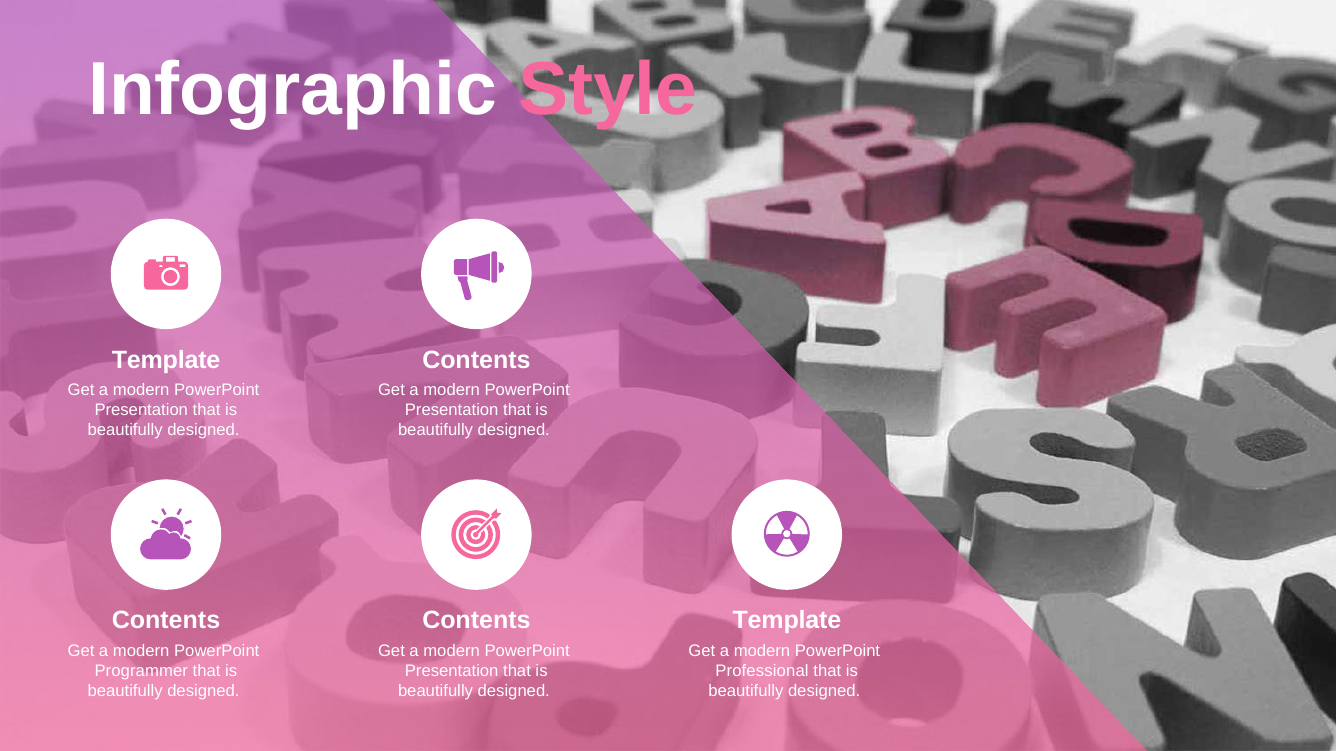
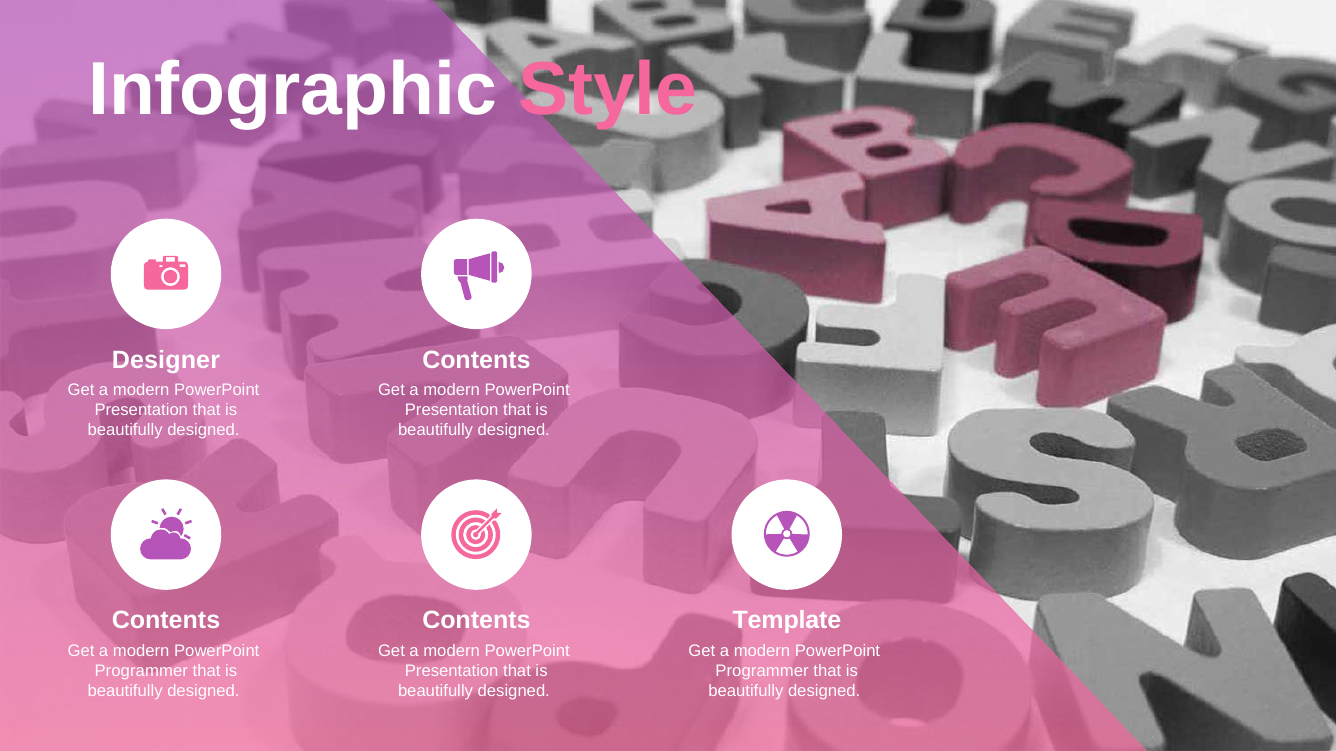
Template at (166, 360): Template -> Designer
Professional at (762, 671): Professional -> Programmer
